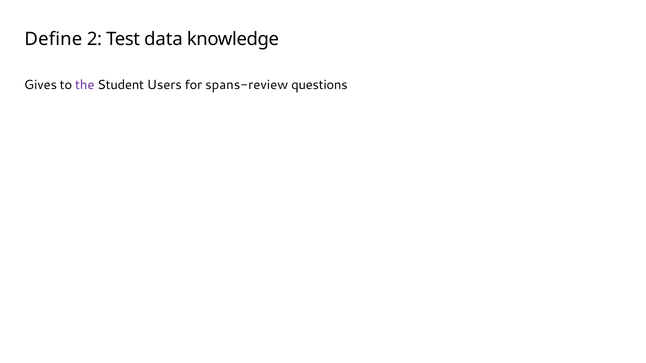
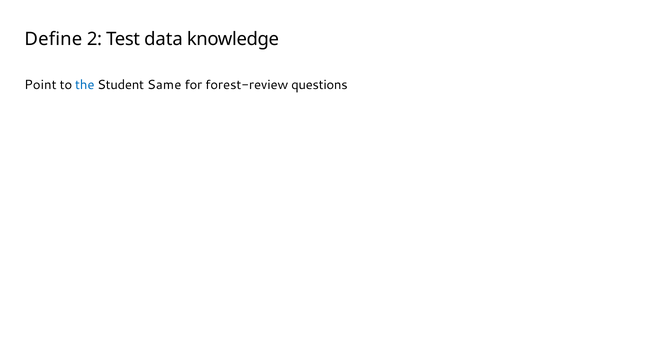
Gives: Gives -> Point
the colour: purple -> blue
Users: Users -> Same
spans-review: spans-review -> forest-review
